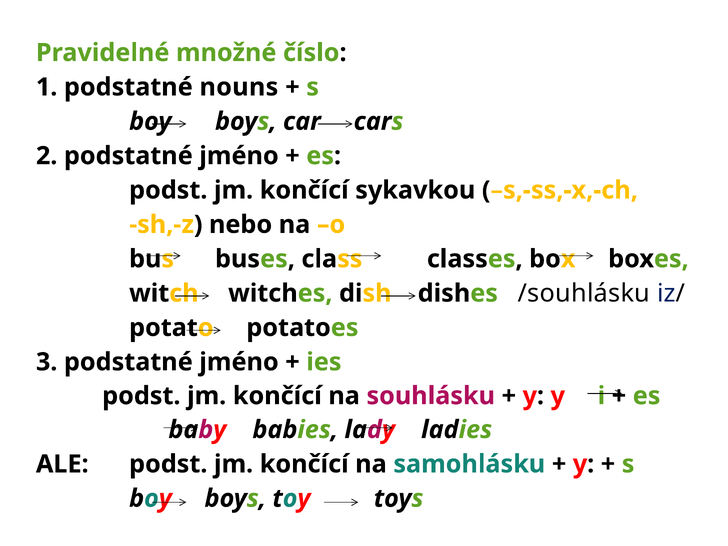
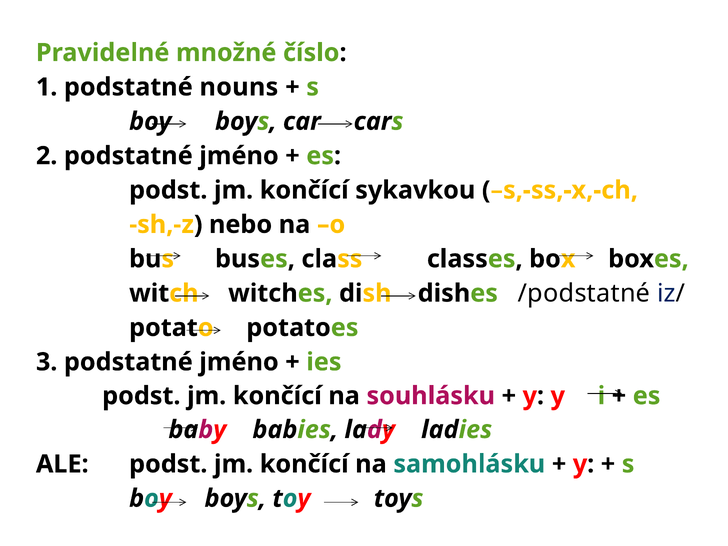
/souhlásku: /souhlásku -> /podstatné
